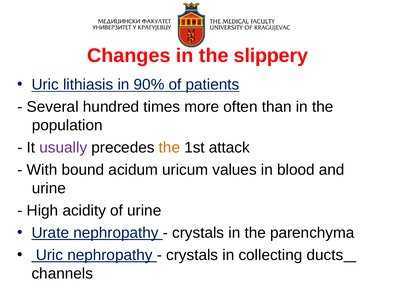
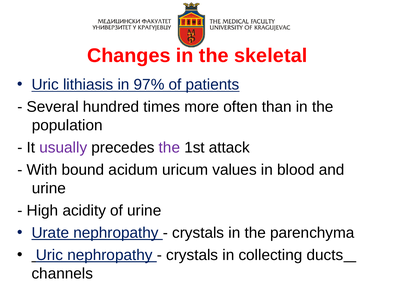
slippery: slippery -> skeletal
90%: 90% -> 97%
the at (169, 148) colour: orange -> purple
